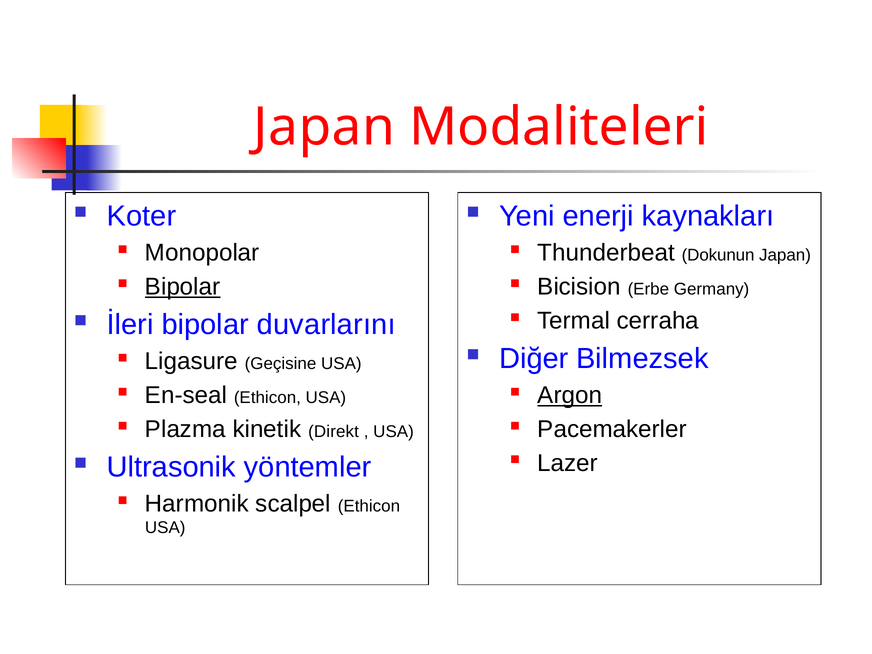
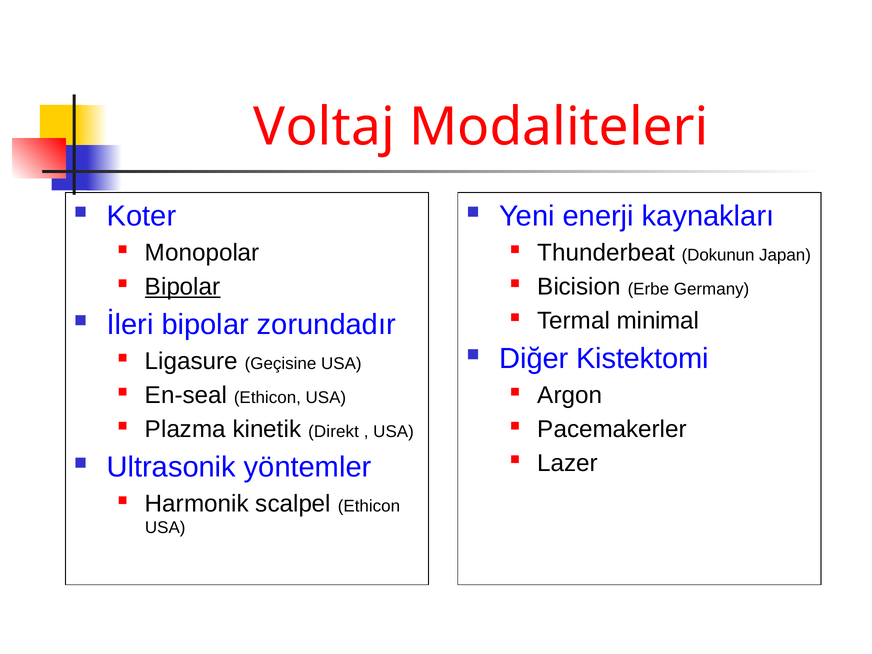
Japan at (324, 127): Japan -> Voltaj
cerraha: cerraha -> minimal
duvarlarını: duvarlarını -> zorundadır
Bilmezsek: Bilmezsek -> Kistektomi
Argon underline: present -> none
